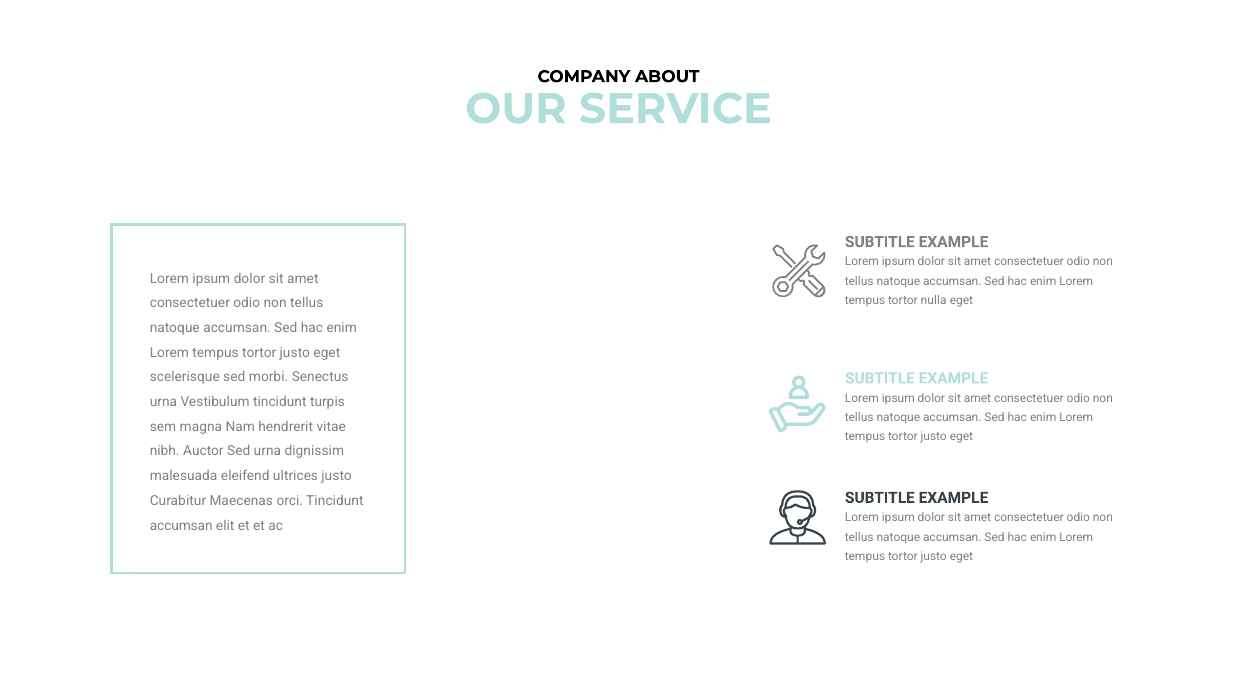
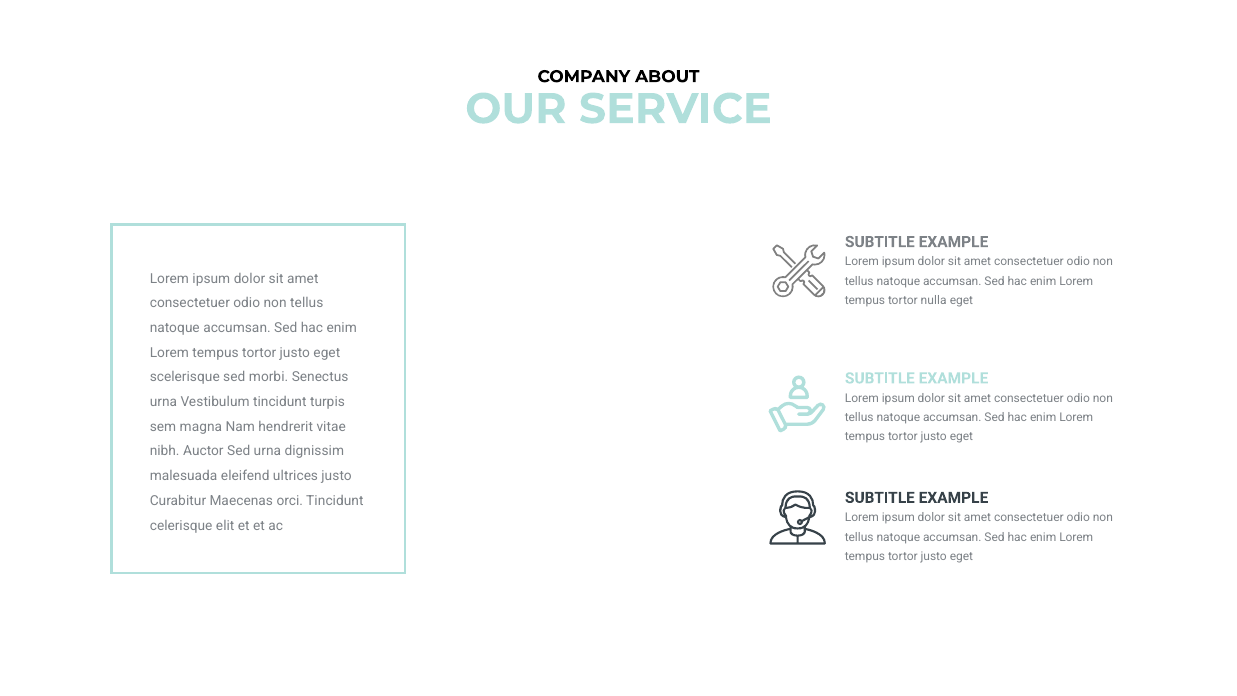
accumsan at (181, 525): accumsan -> celerisque
